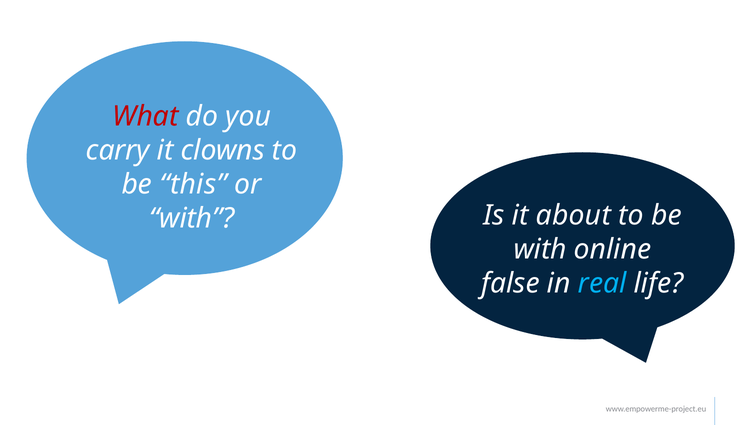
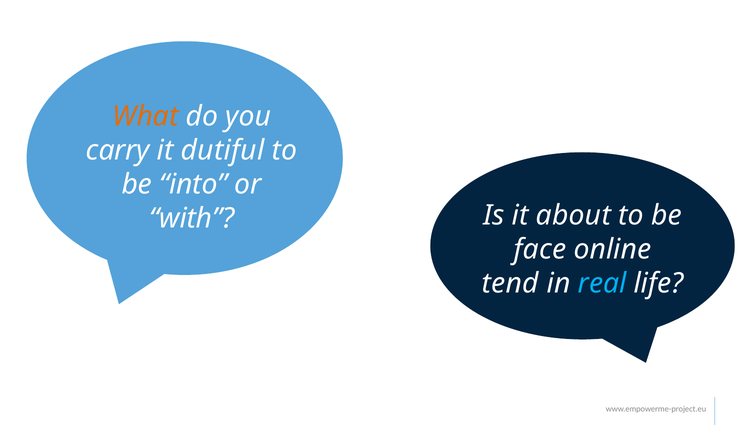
What colour: red -> orange
clowns: clowns -> dutiful
this: this -> into
with at (540, 250): with -> face
false: false -> tend
